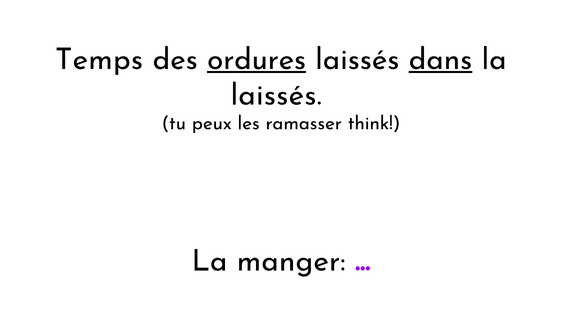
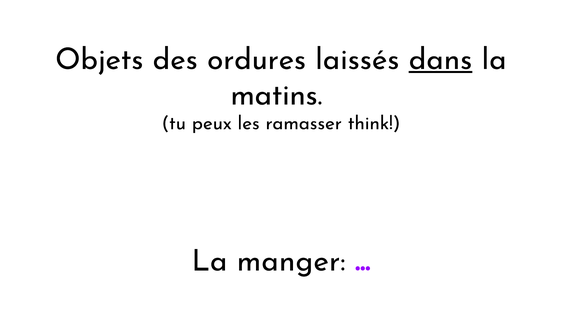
Temps: Temps -> Objets
ordures underline: present -> none
laissés at (276, 95): laissés -> matins
